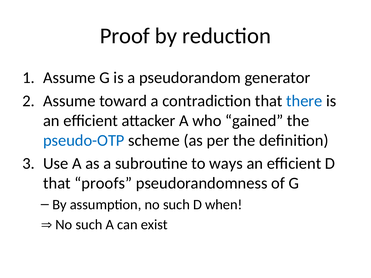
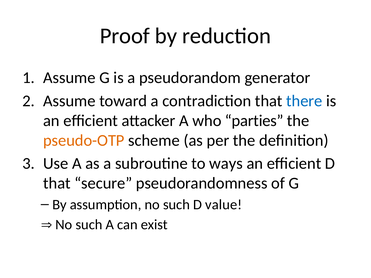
gained: gained -> parties
pseudo-OTP colour: blue -> orange
proofs: proofs -> secure
when: when -> value
